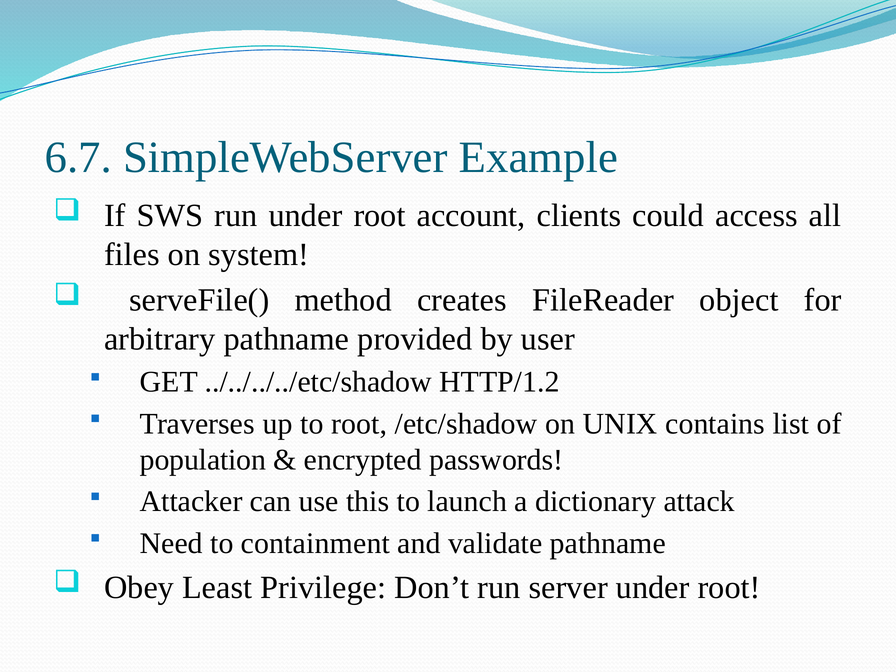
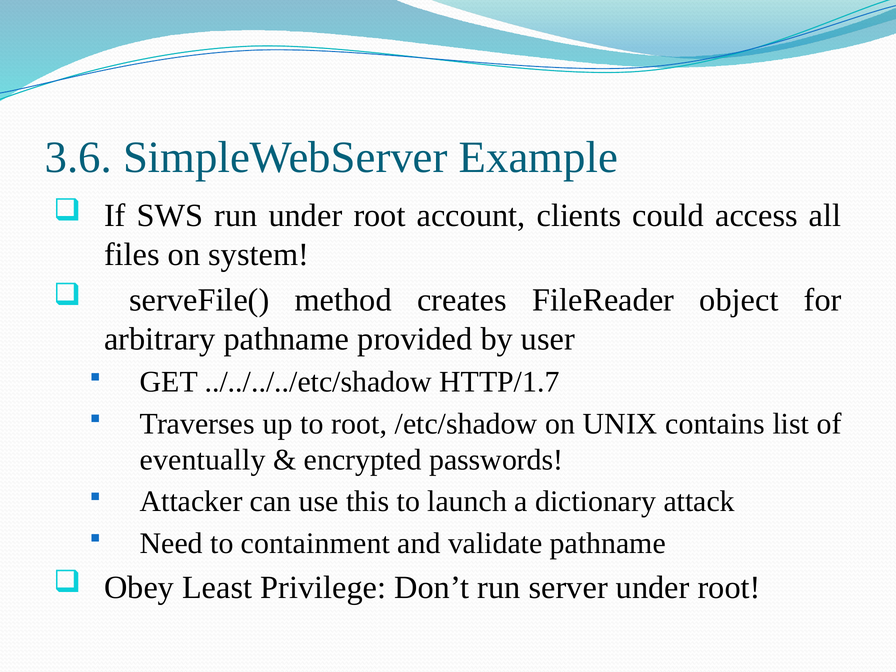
6.7: 6.7 -> 3.6
HTTP/1.2: HTTP/1.2 -> HTTP/1.7
population: population -> eventually
